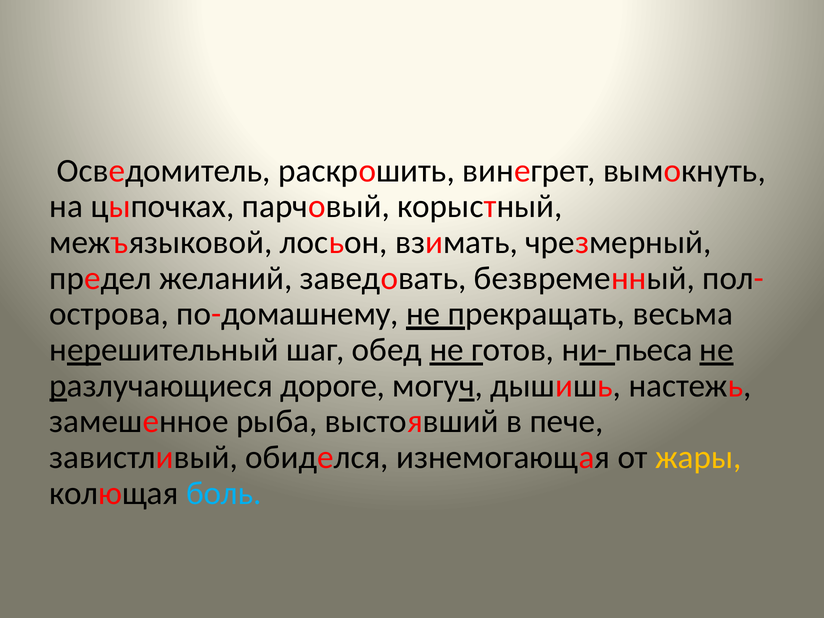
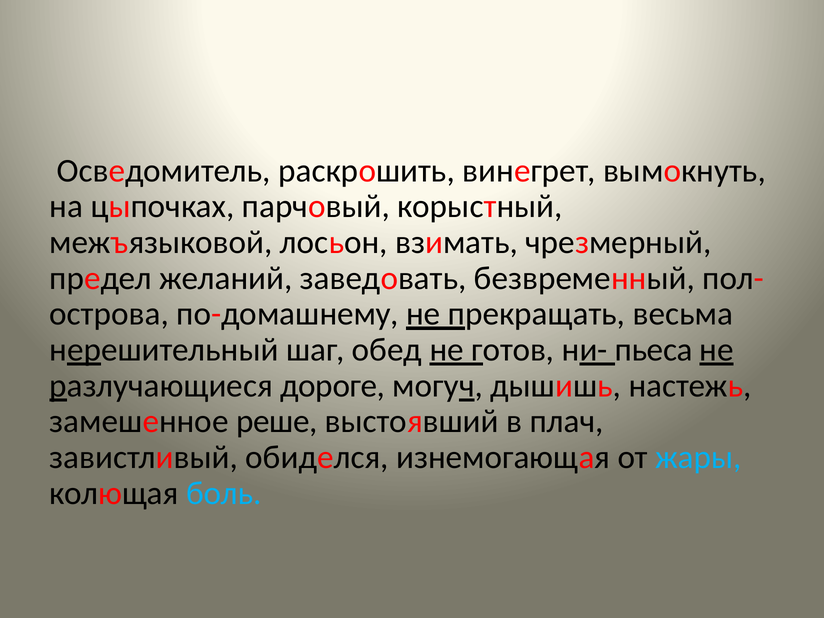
рыба: рыба -> реше
пече: пече -> плач
жары colour: yellow -> light blue
